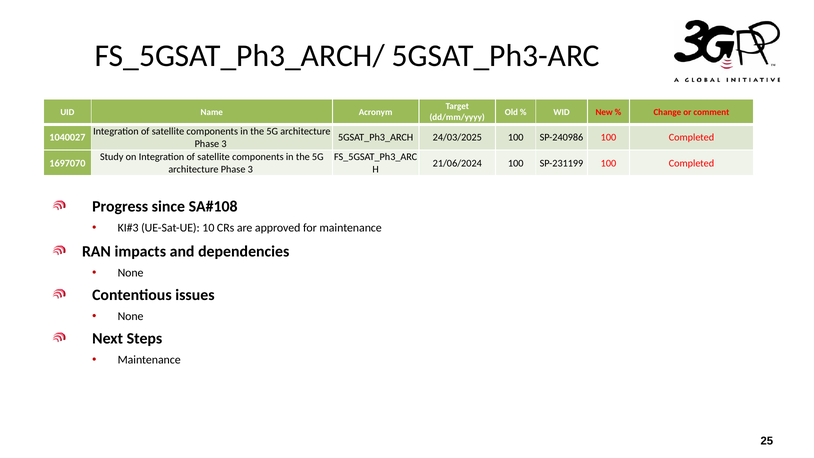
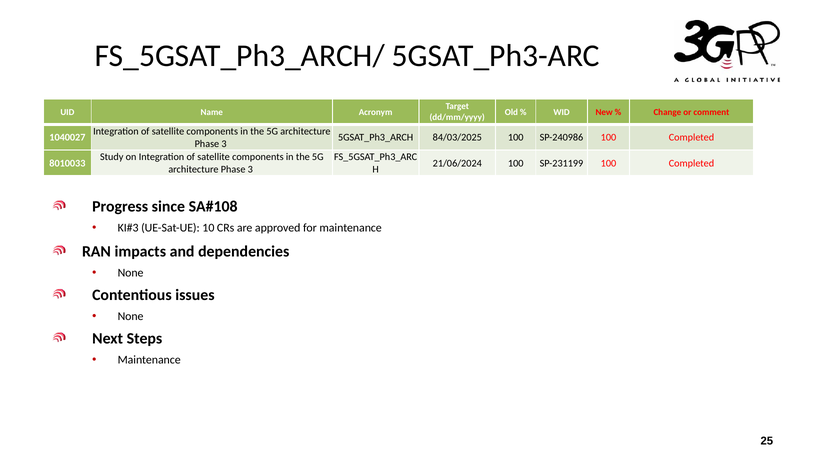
24/03/2025: 24/03/2025 -> 84/03/2025
1697070: 1697070 -> 8010033
